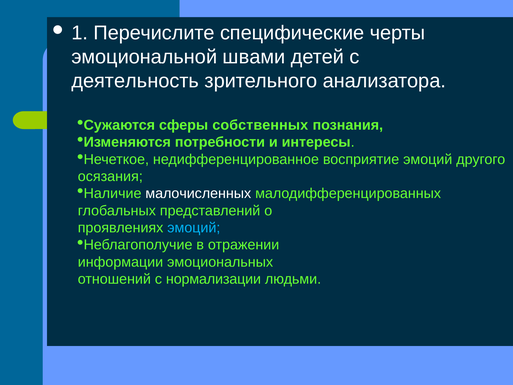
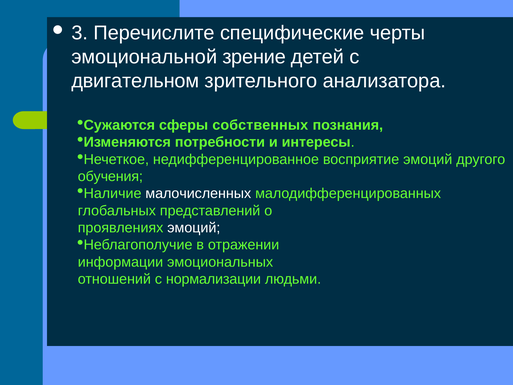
1: 1 -> 3
швами: швами -> зрение
деятельность: деятельность -> двигательном
осязания: осязания -> обучения
эмоций at (194, 228) colour: light blue -> white
